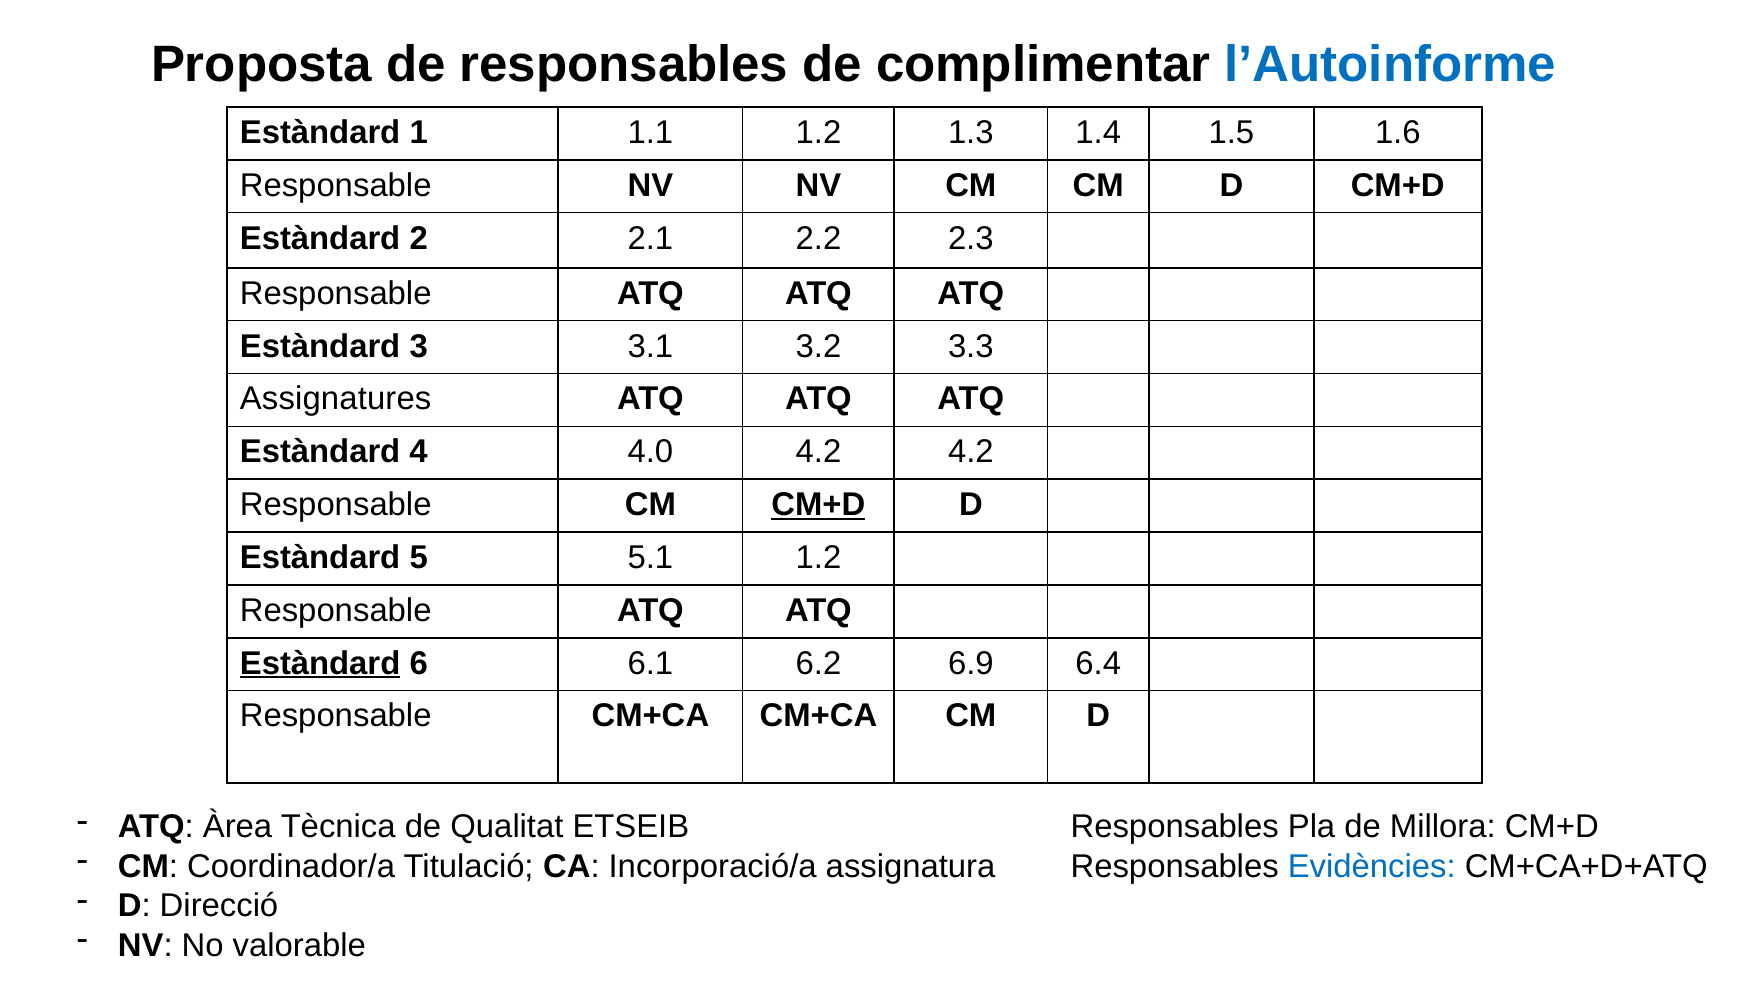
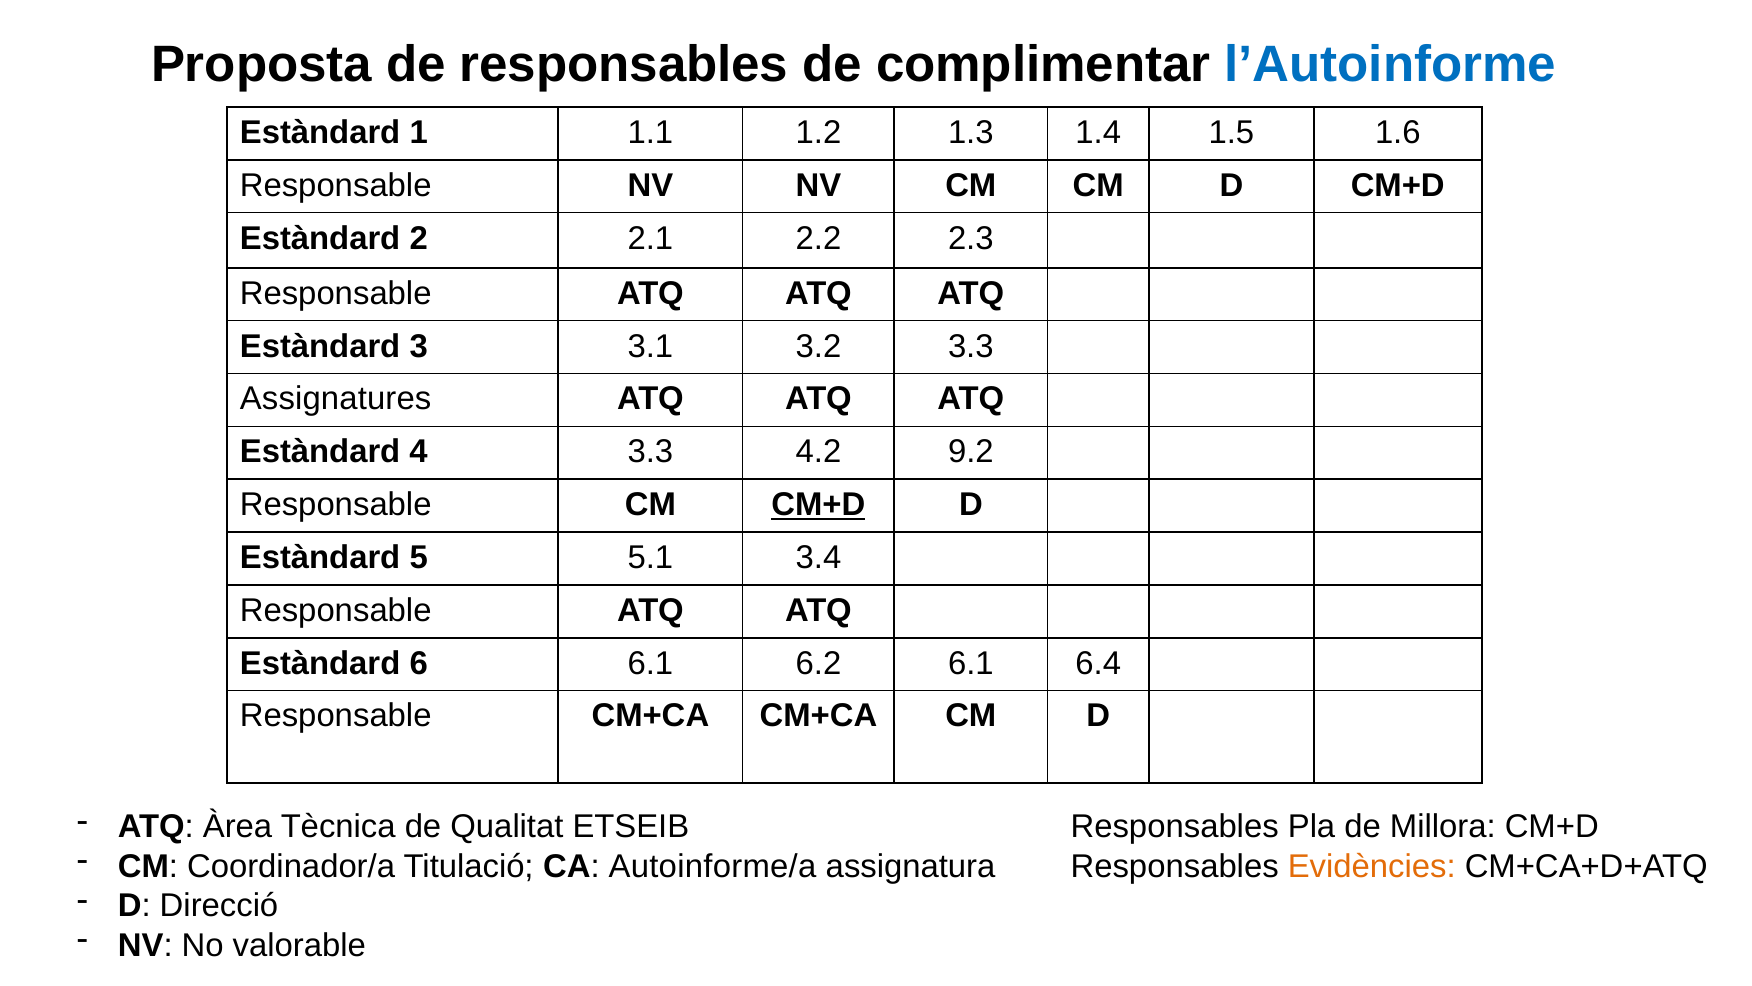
4 4.0: 4.0 -> 3.3
4.2 4.2: 4.2 -> 9.2
5.1 1.2: 1.2 -> 3.4
Estàndard at (320, 663) underline: present -> none
6.2 6.9: 6.9 -> 6.1
Incorporació/a: Incorporació/a -> Autoinforme/a
Evidències colour: blue -> orange
